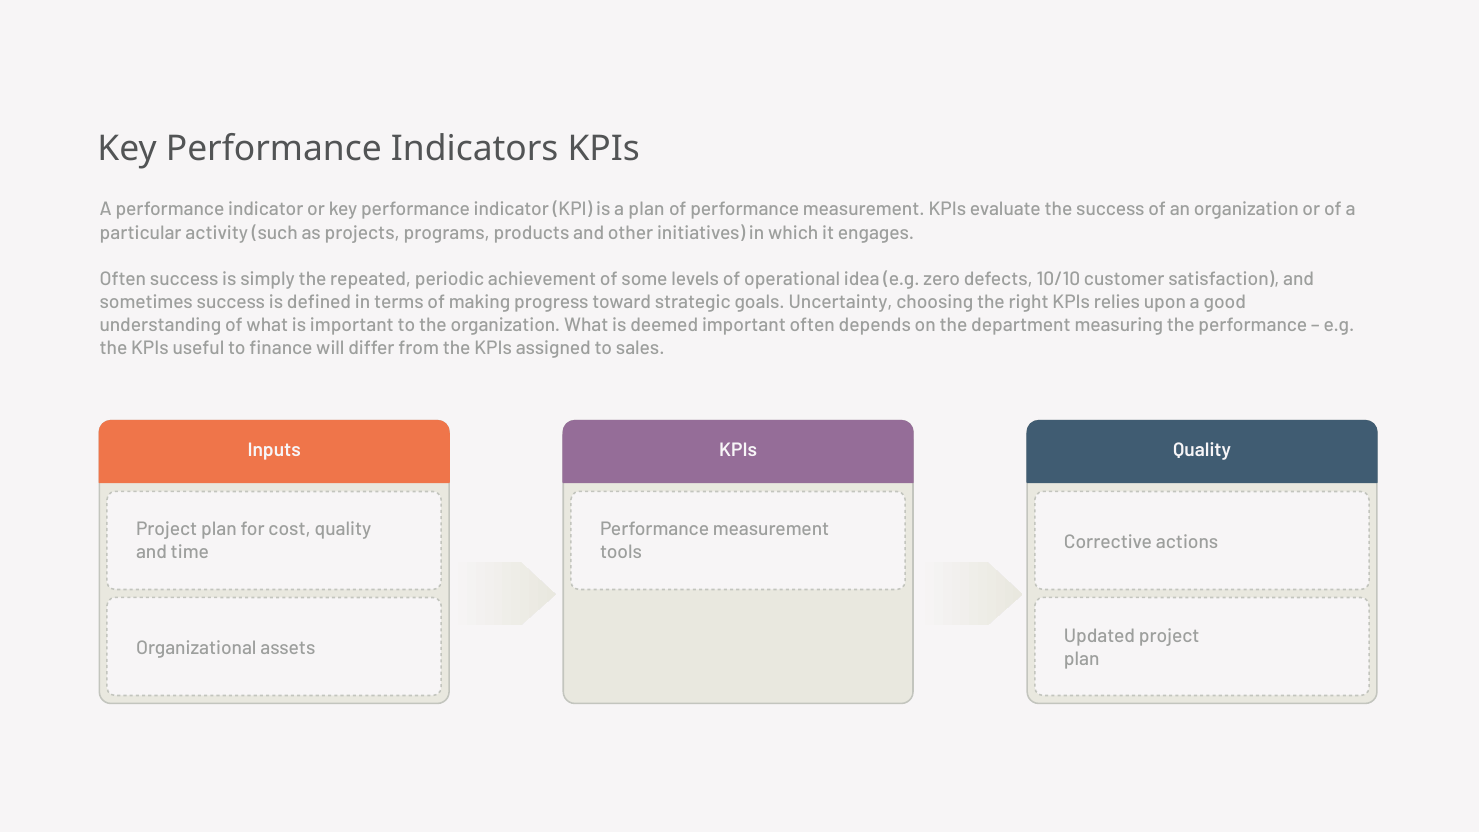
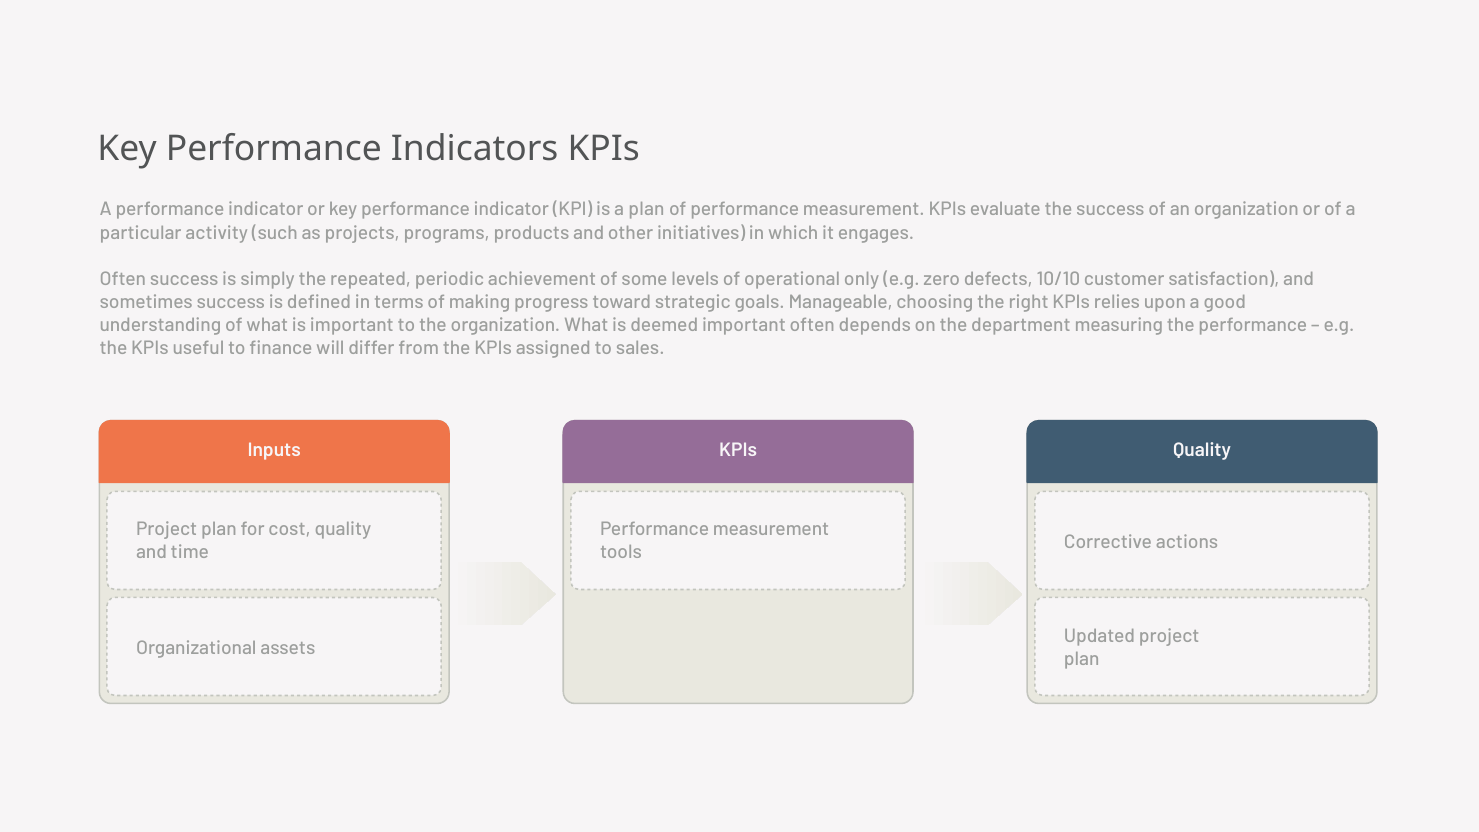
idea: idea -> only
Uncertainty: Uncertainty -> Manageable
